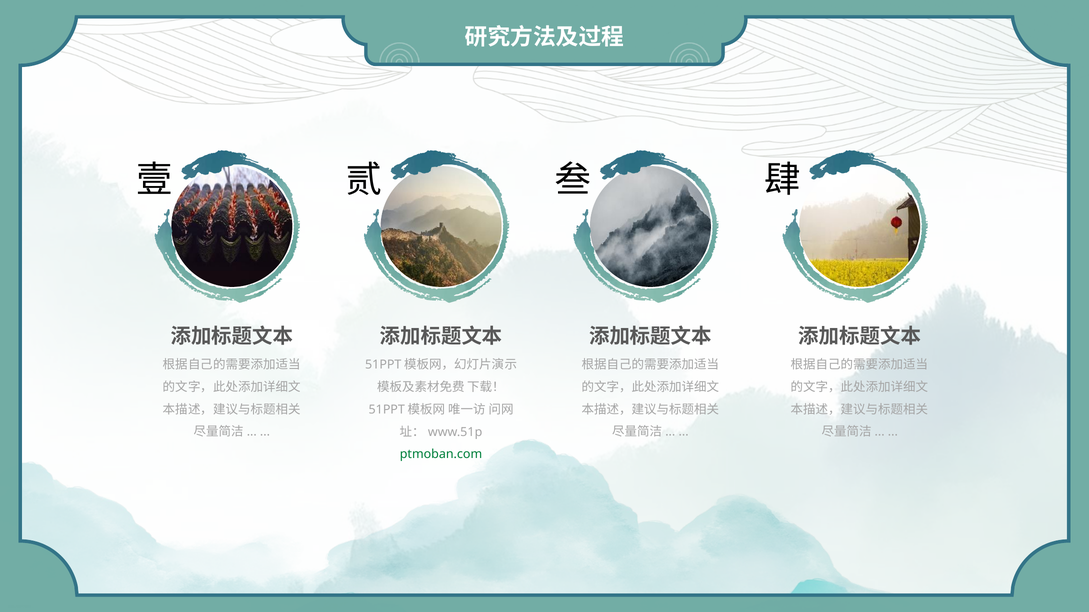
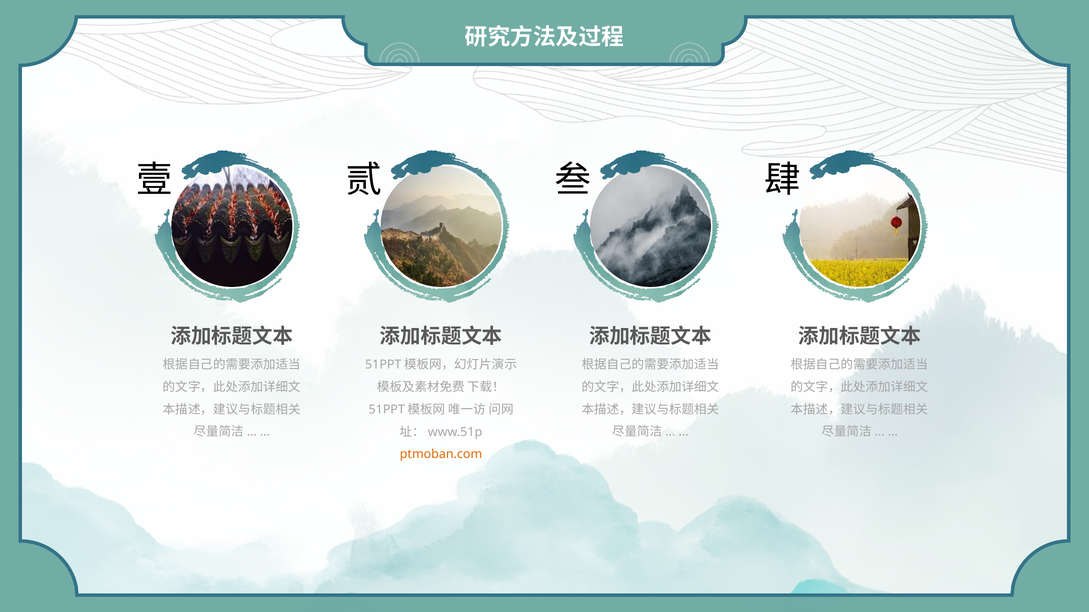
ptmoban.com colour: green -> orange
